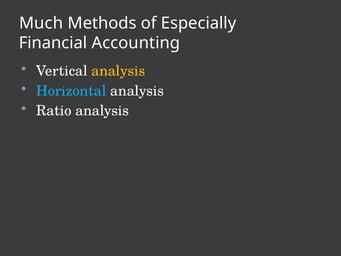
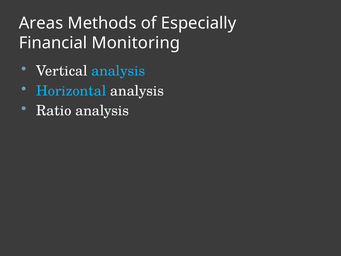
Much: Much -> Areas
Accounting: Accounting -> Monitoring
analysis at (118, 71) colour: yellow -> light blue
